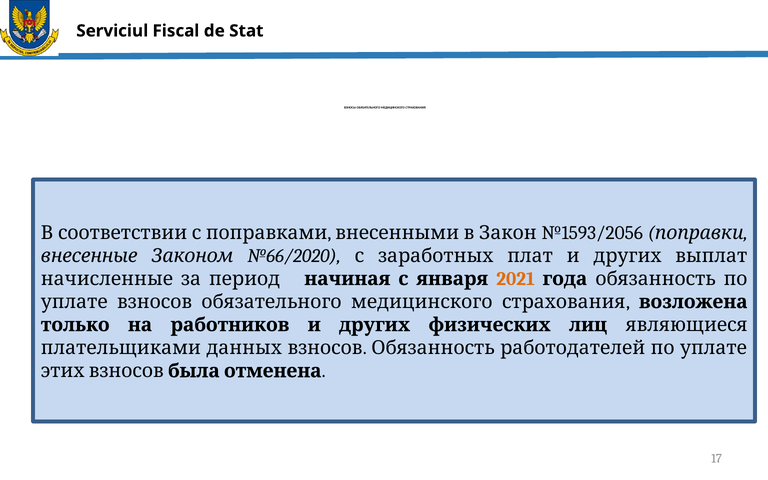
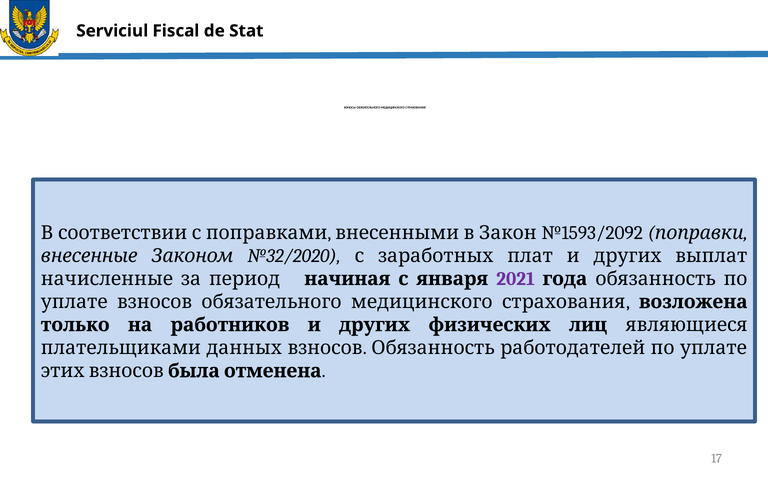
№1593/2056: №1593/2056 -> №1593/2092
№66/2020: №66/2020 -> №32/2020
2021 colour: orange -> purple
